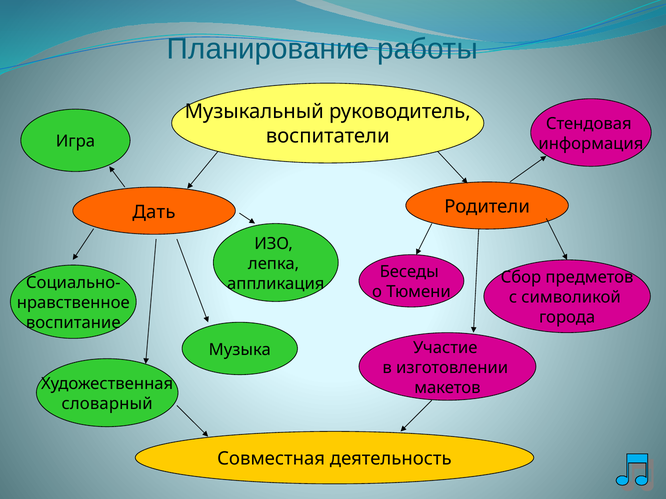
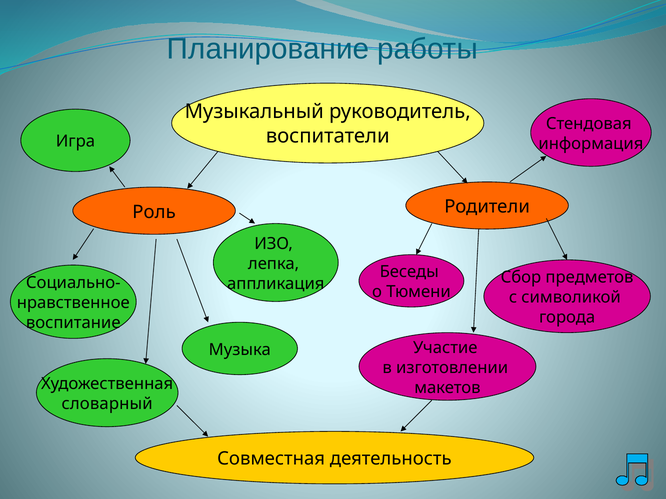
Дать: Дать -> Роль
